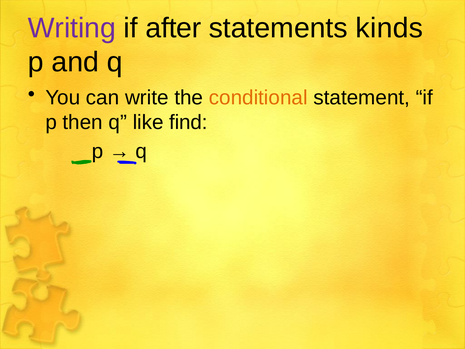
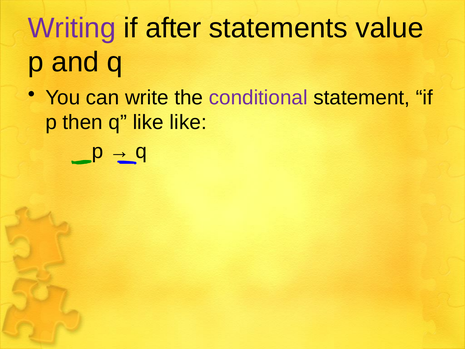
kinds: kinds -> value
conditional colour: orange -> purple
like find: find -> like
